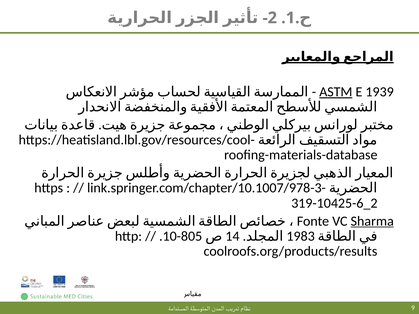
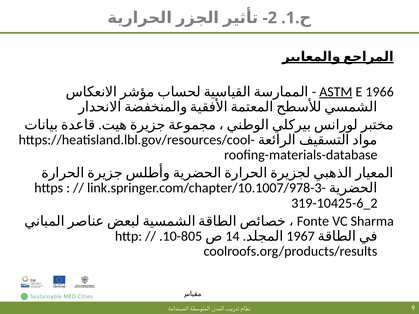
1939: 1939 -> 1966
Sharma underline: present -> none
1983: 1983 -> 1967
